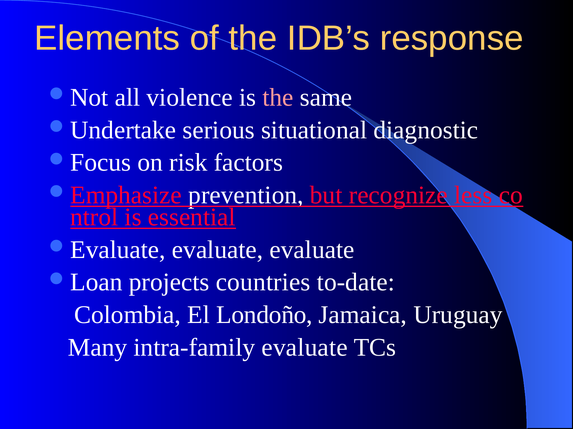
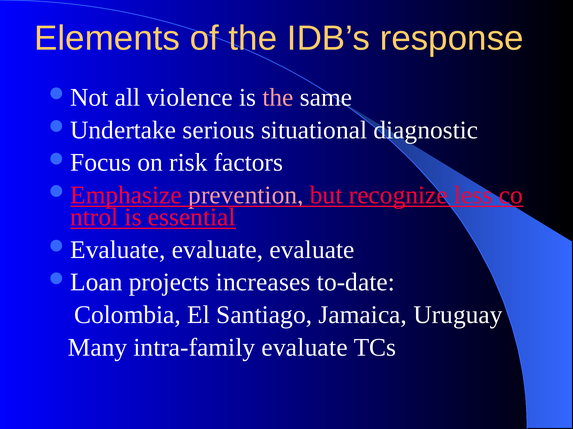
prevention colour: white -> pink
countries: countries -> increases
Londoño: Londoño -> Santiago
